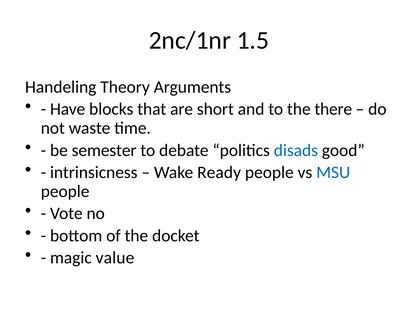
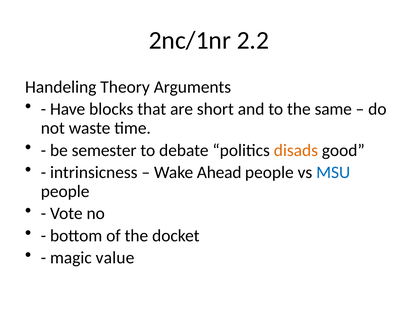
1.5: 1.5 -> 2.2
there: there -> same
disads colour: blue -> orange
Ready: Ready -> Ahead
